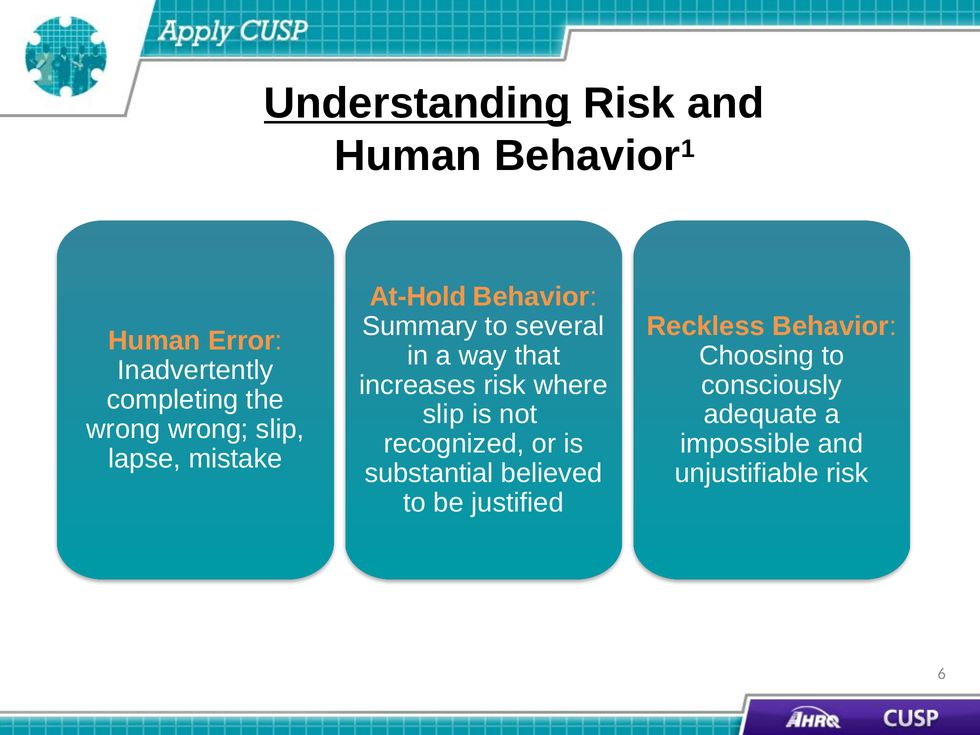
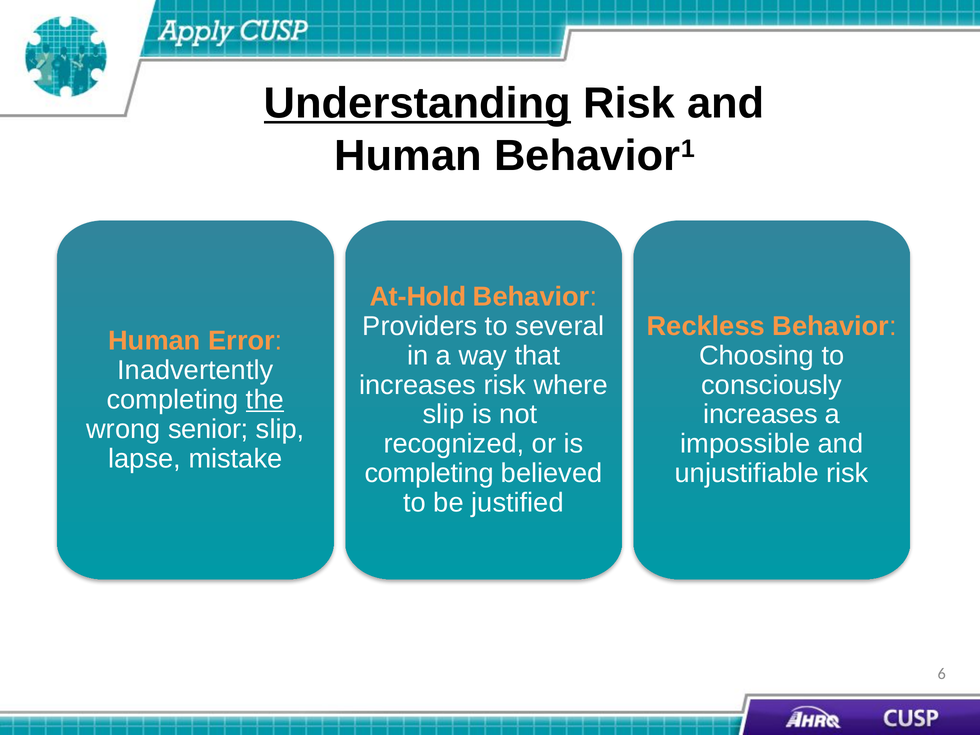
Summary: Summary -> Providers
the underline: none -> present
adequate at (760, 414): adequate -> increases
wrong wrong: wrong -> senior
substantial at (429, 473): substantial -> completing
